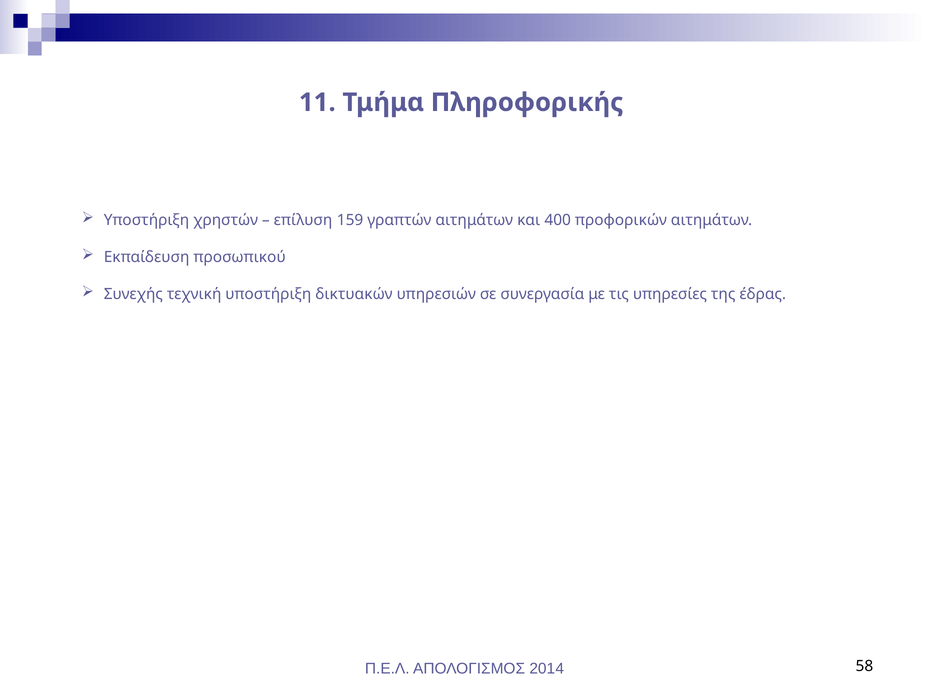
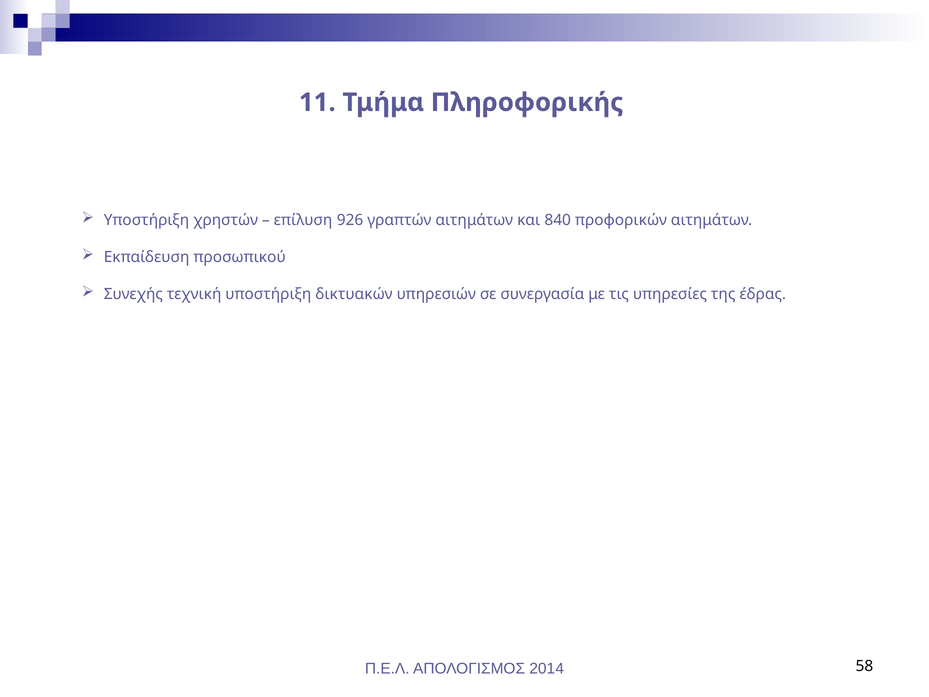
159: 159 -> 926
400: 400 -> 840
